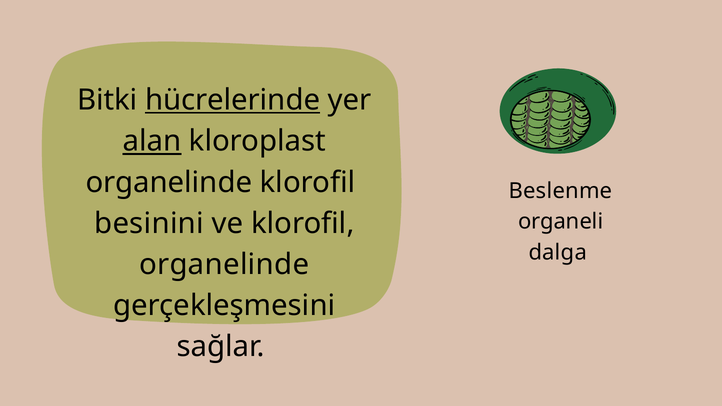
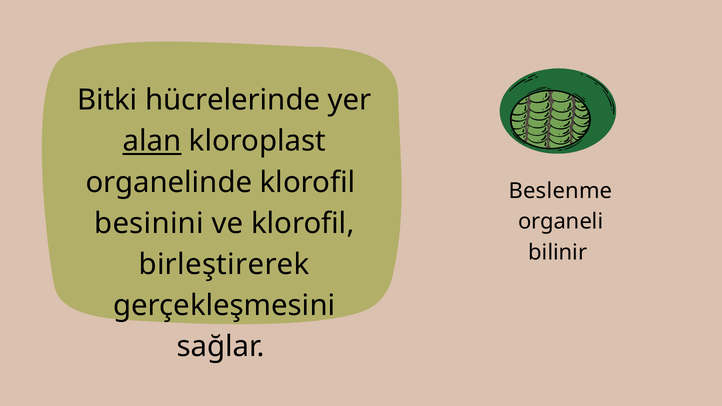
hücrelerinde underline: present -> none
dalga: dalga -> bilinir
organelinde at (224, 265): organelinde -> birleştirerek
